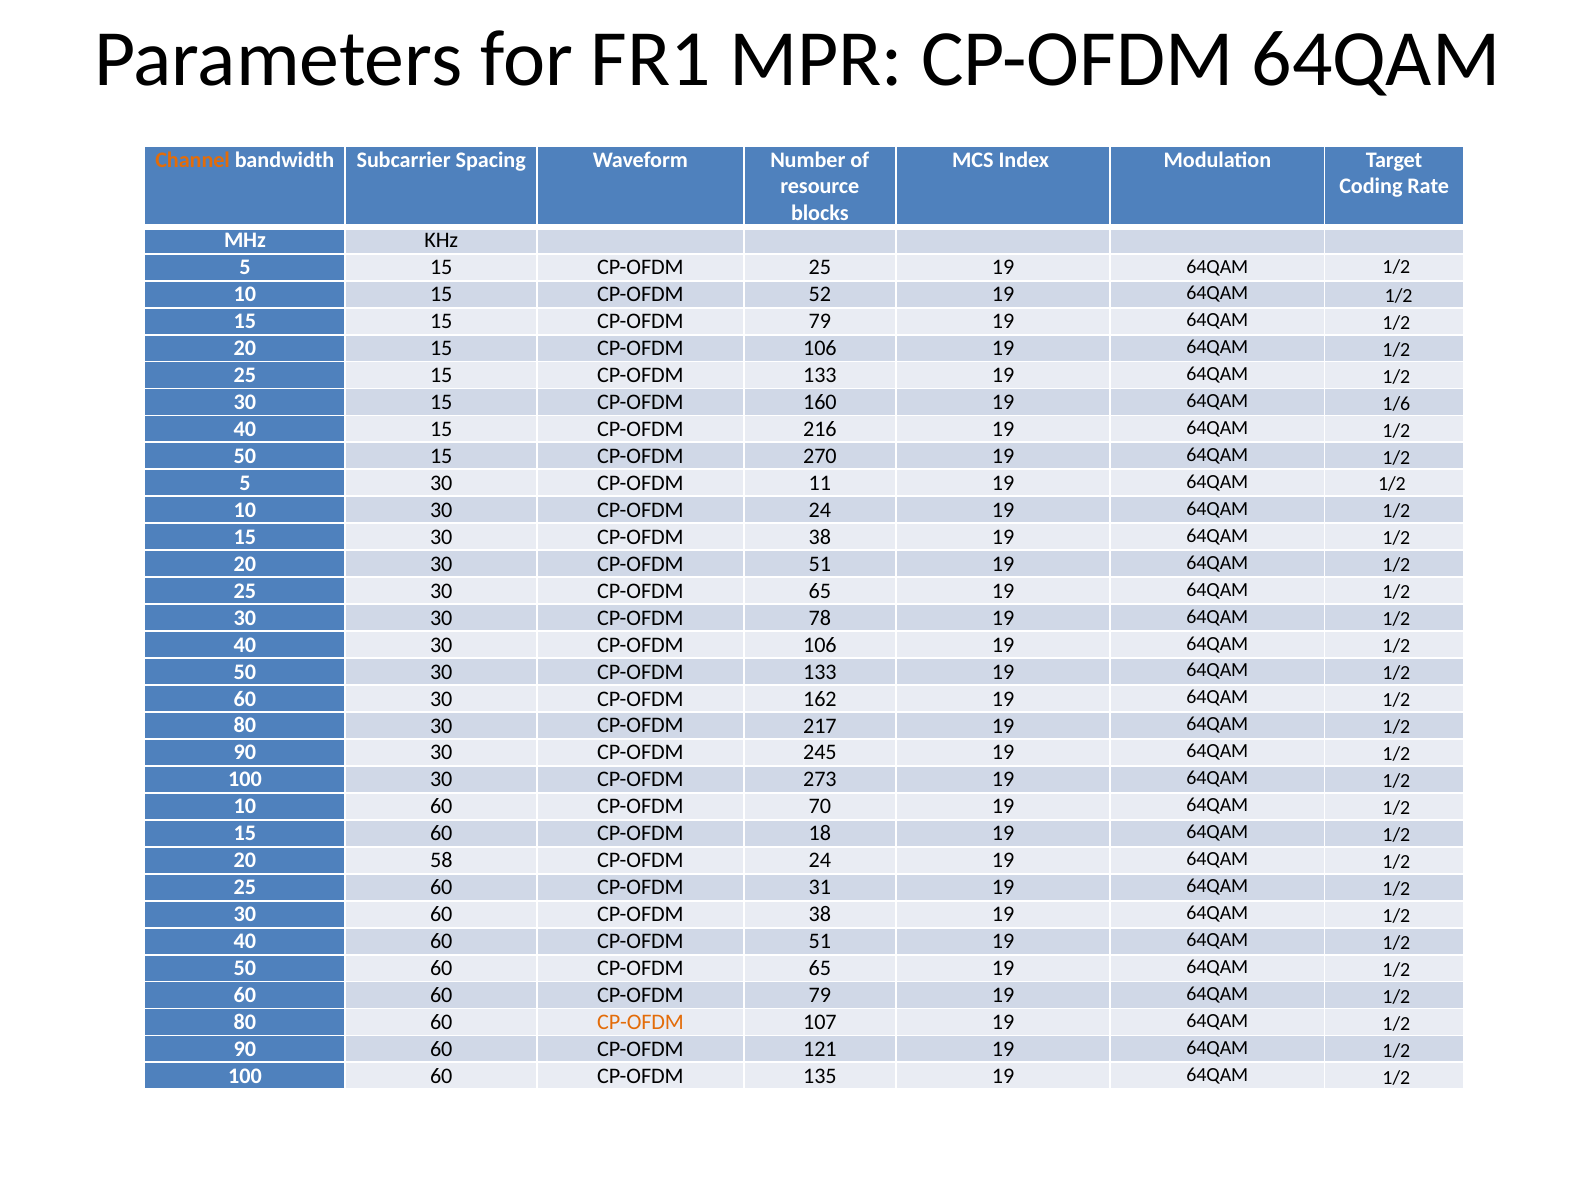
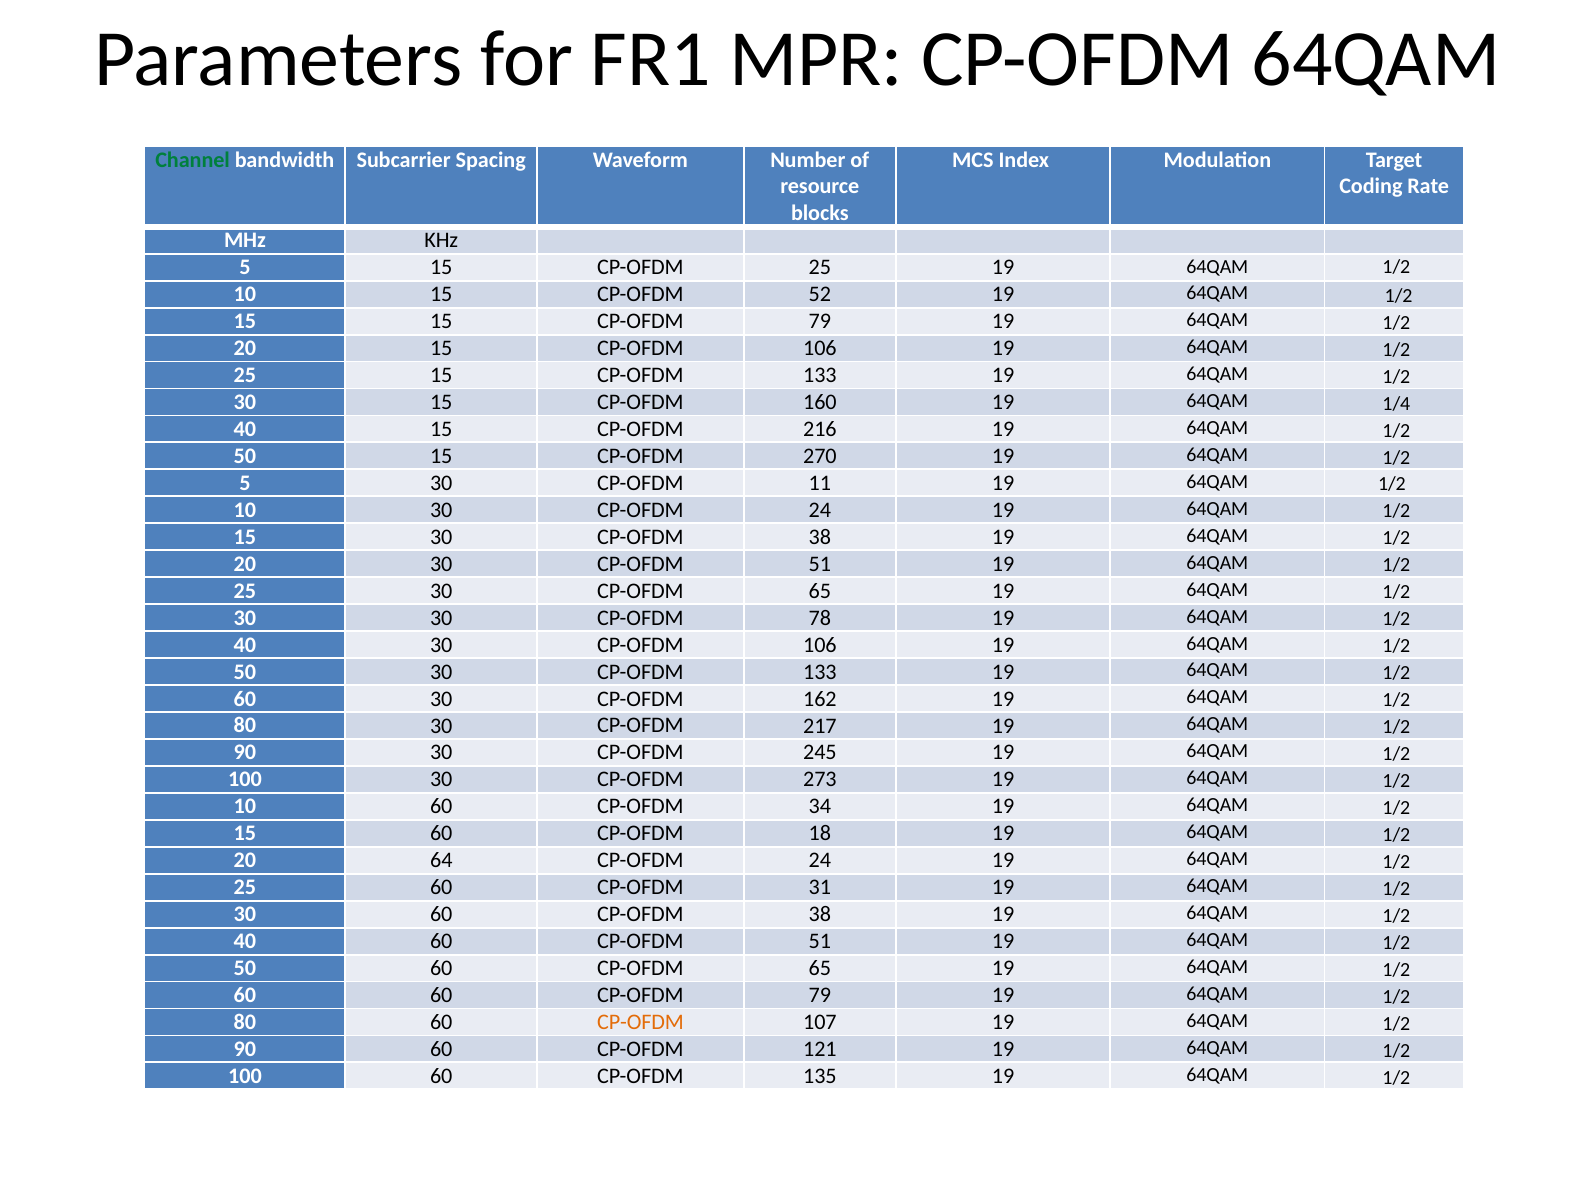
Channel colour: orange -> green
1/6: 1/6 -> 1/4
70: 70 -> 34
58: 58 -> 64
